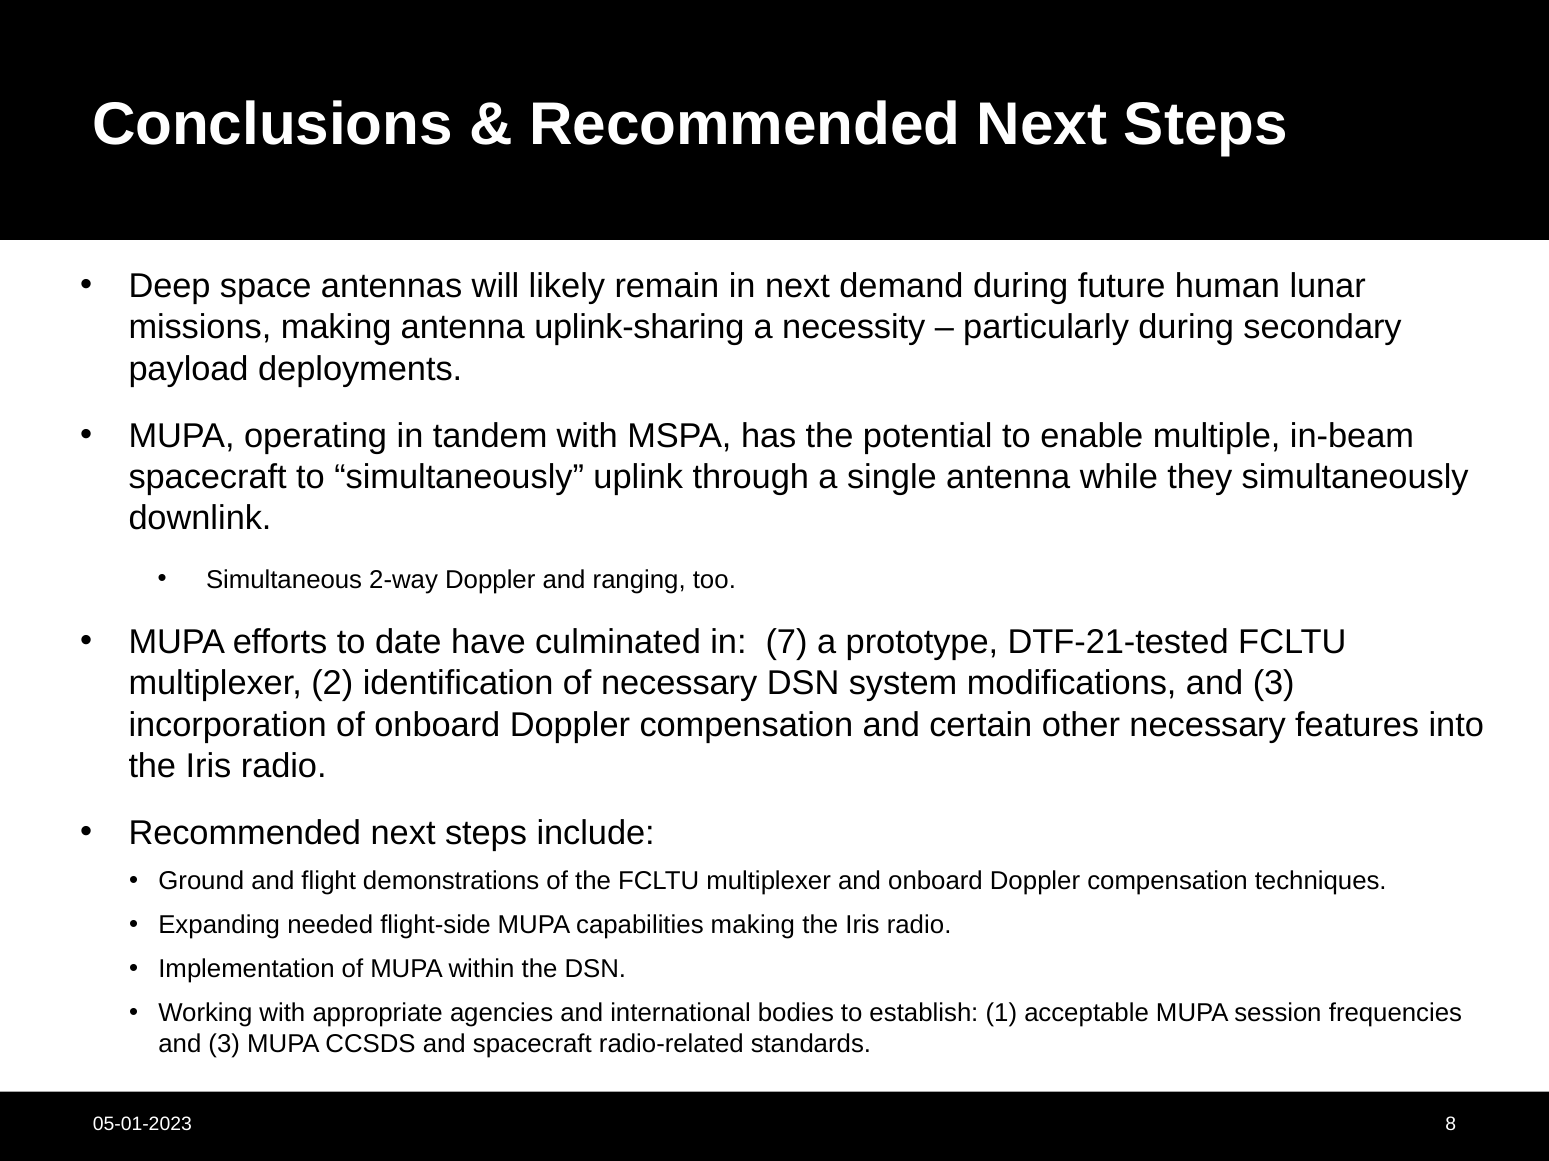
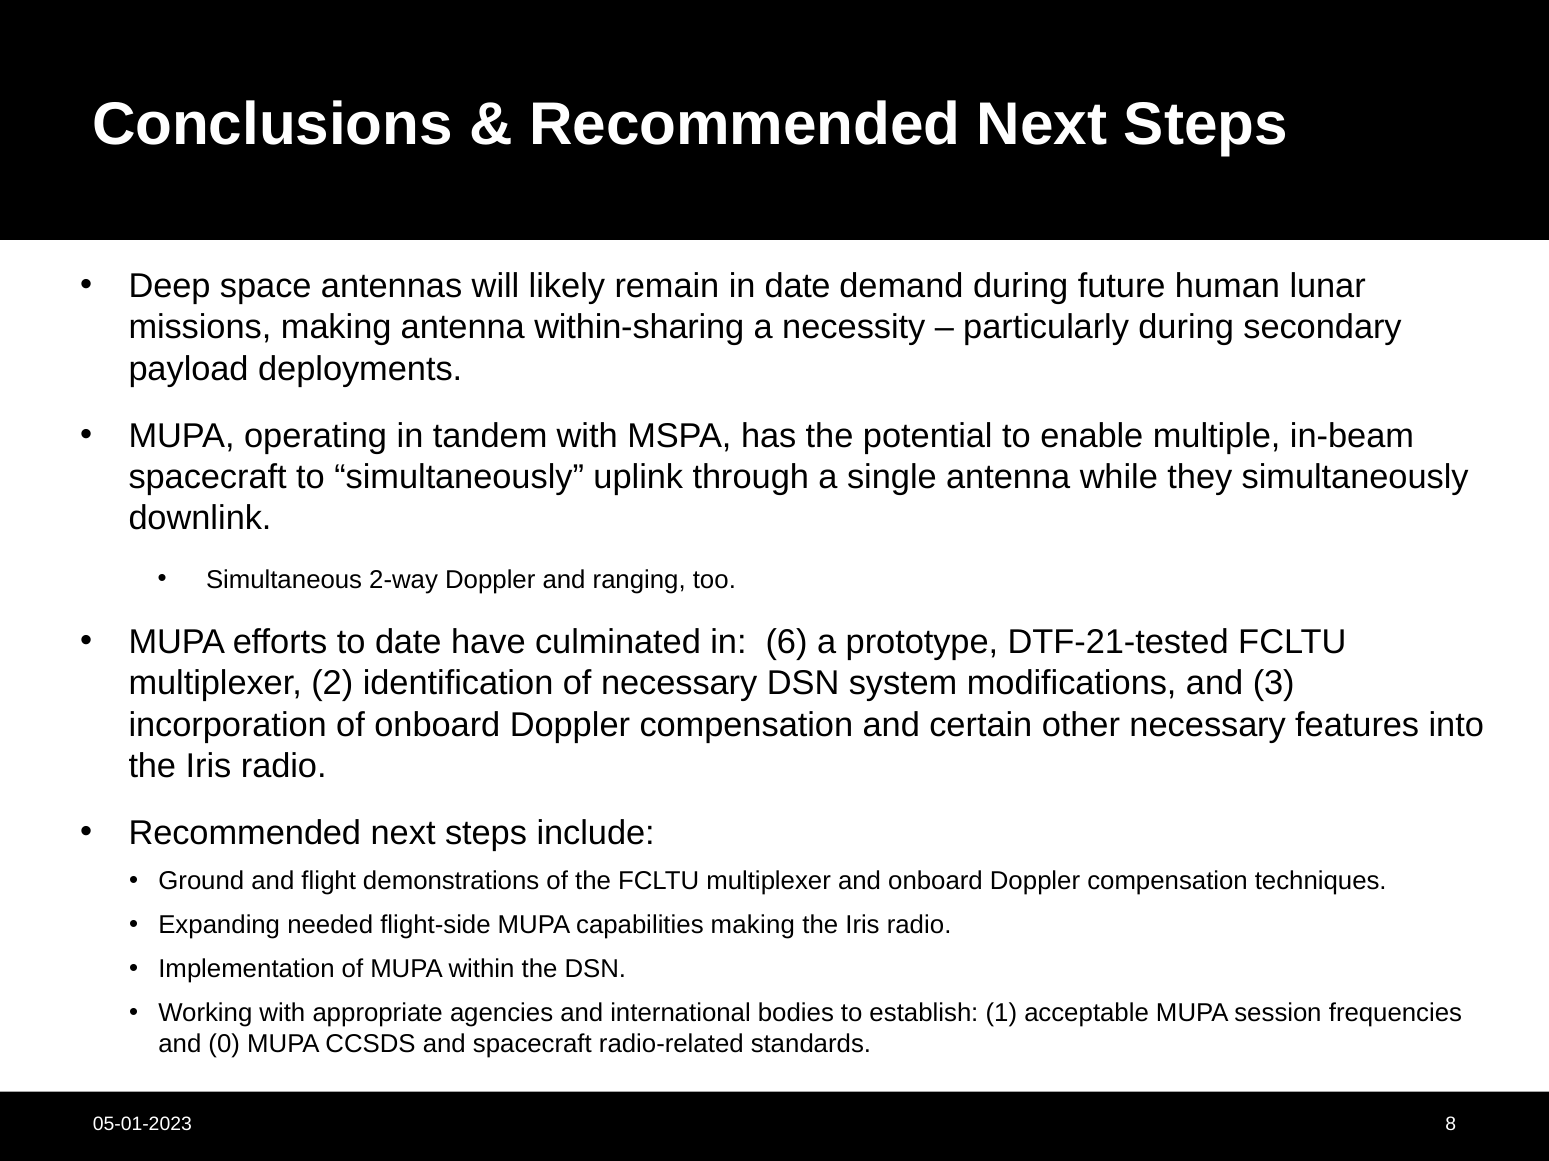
in next: next -> date
uplink-sharing: uplink-sharing -> within-sharing
7: 7 -> 6
3 at (224, 1045): 3 -> 0
